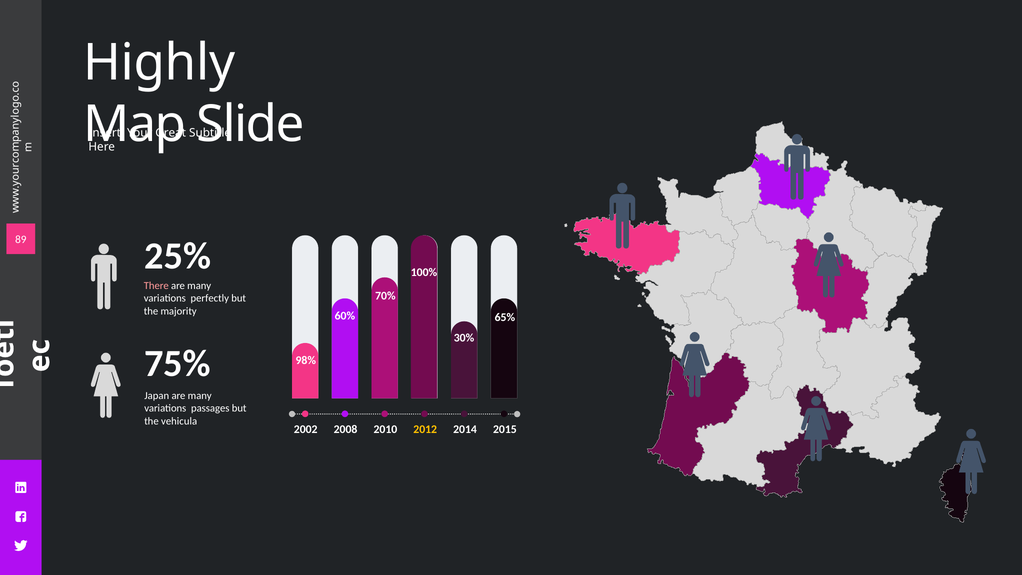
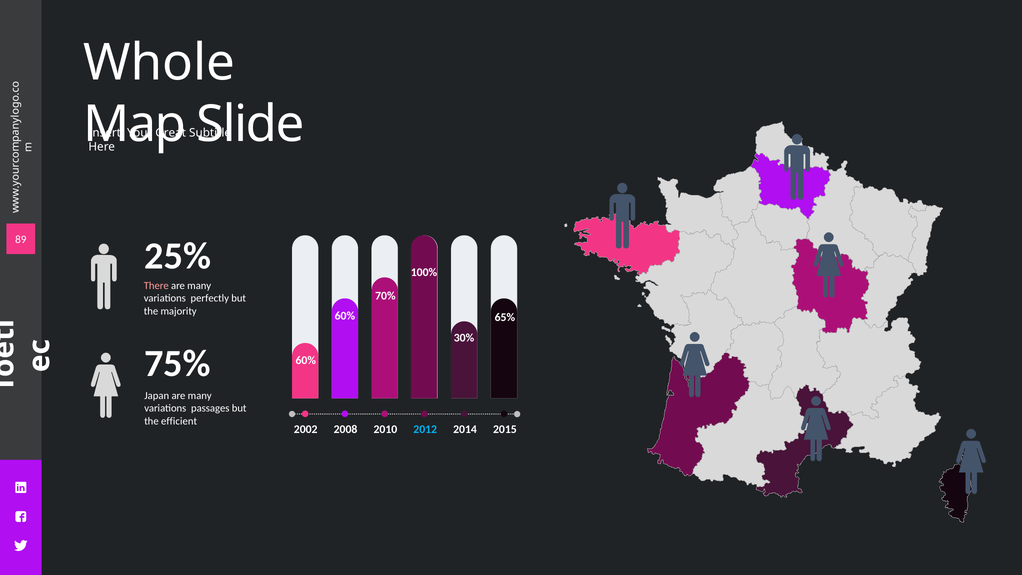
Highly: Highly -> Whole
98% at (306, 360): 98% -> 60%
vehicula: vehicula -> efficient
2012 colour: yellow -> light blue
